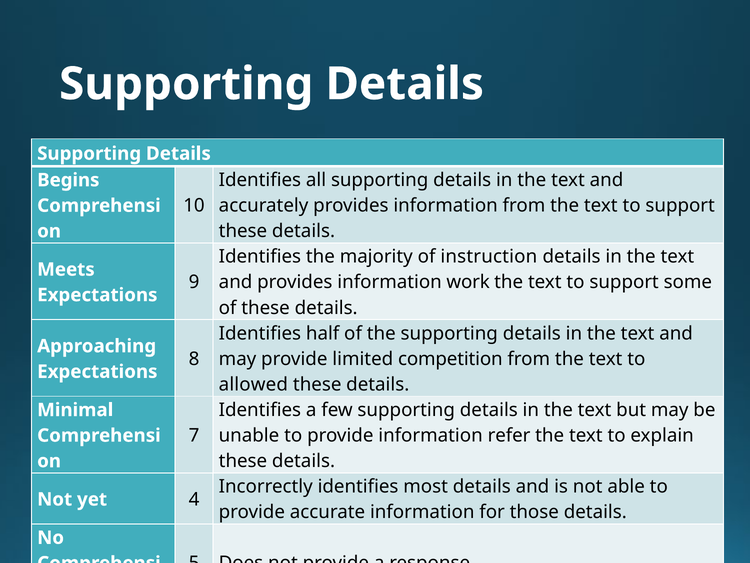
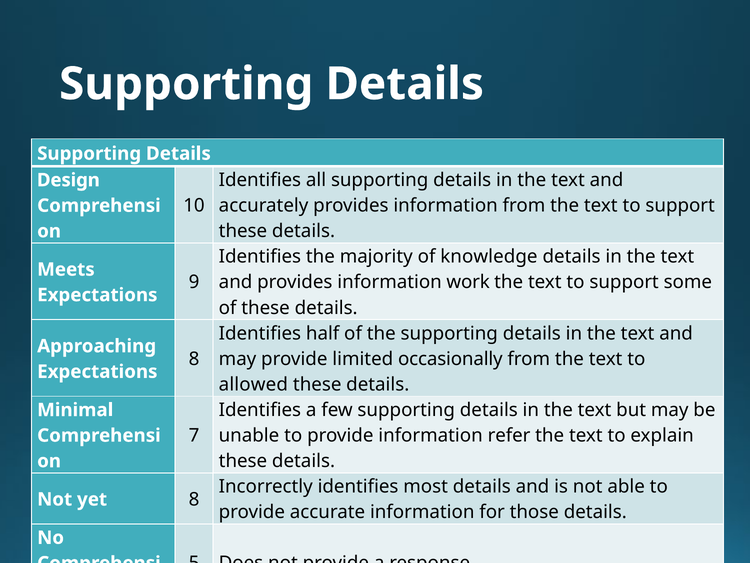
Begins: Begins -> Design
instruction: instruction -> knowledge
competition: competition -> occasionally
yet 4: 4 -> 8
